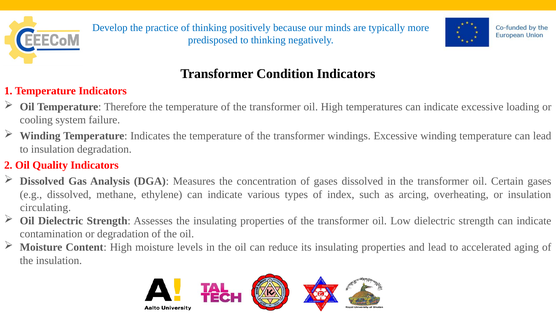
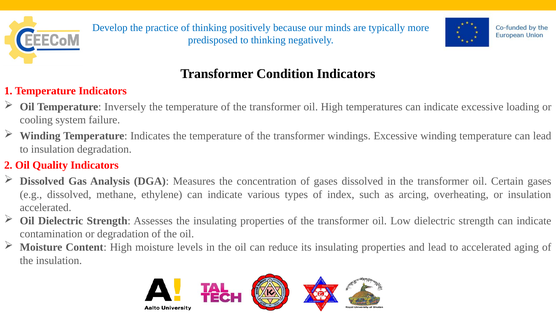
Therefore: Therefore -> Inversely
circulating at (45, 207): circulating -> accelerated
